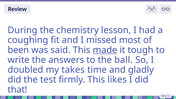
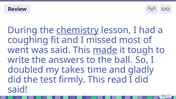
chemistry underline: none -> present
been: been -> went
likes: likes -> read
that at (17, 90): that -> said
